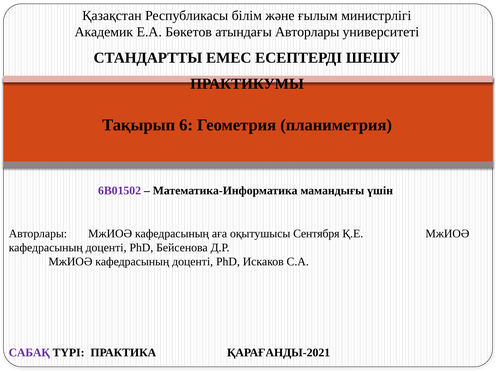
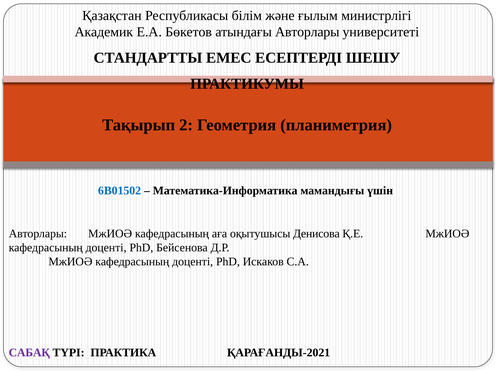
6: 6 -> 2
6В01502 colour: purple -> blue
Сентября: Сентября -> Денисова
